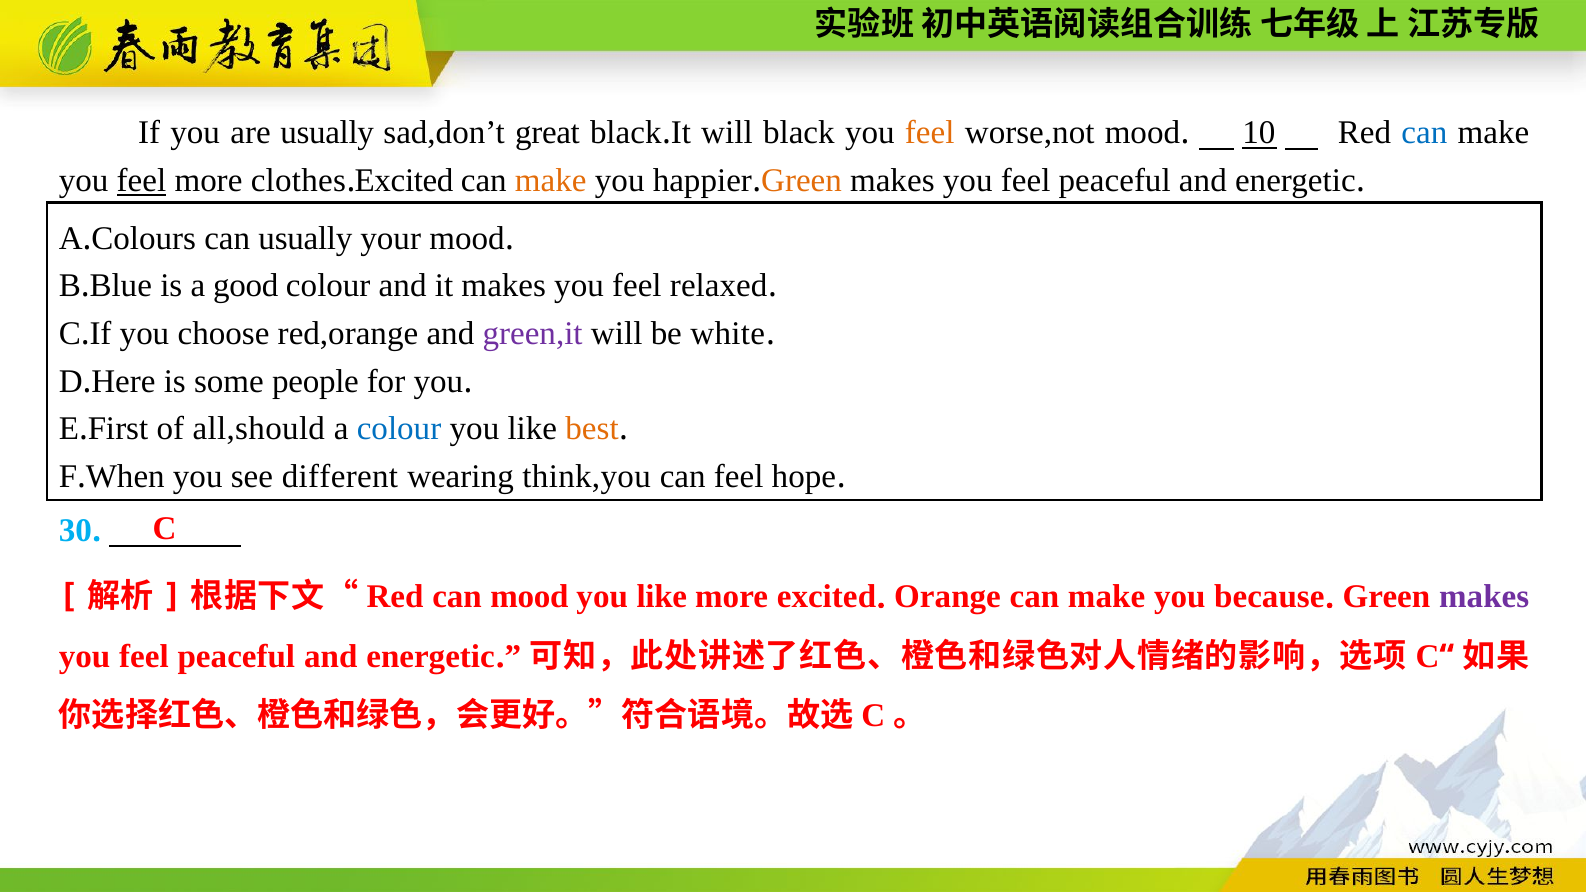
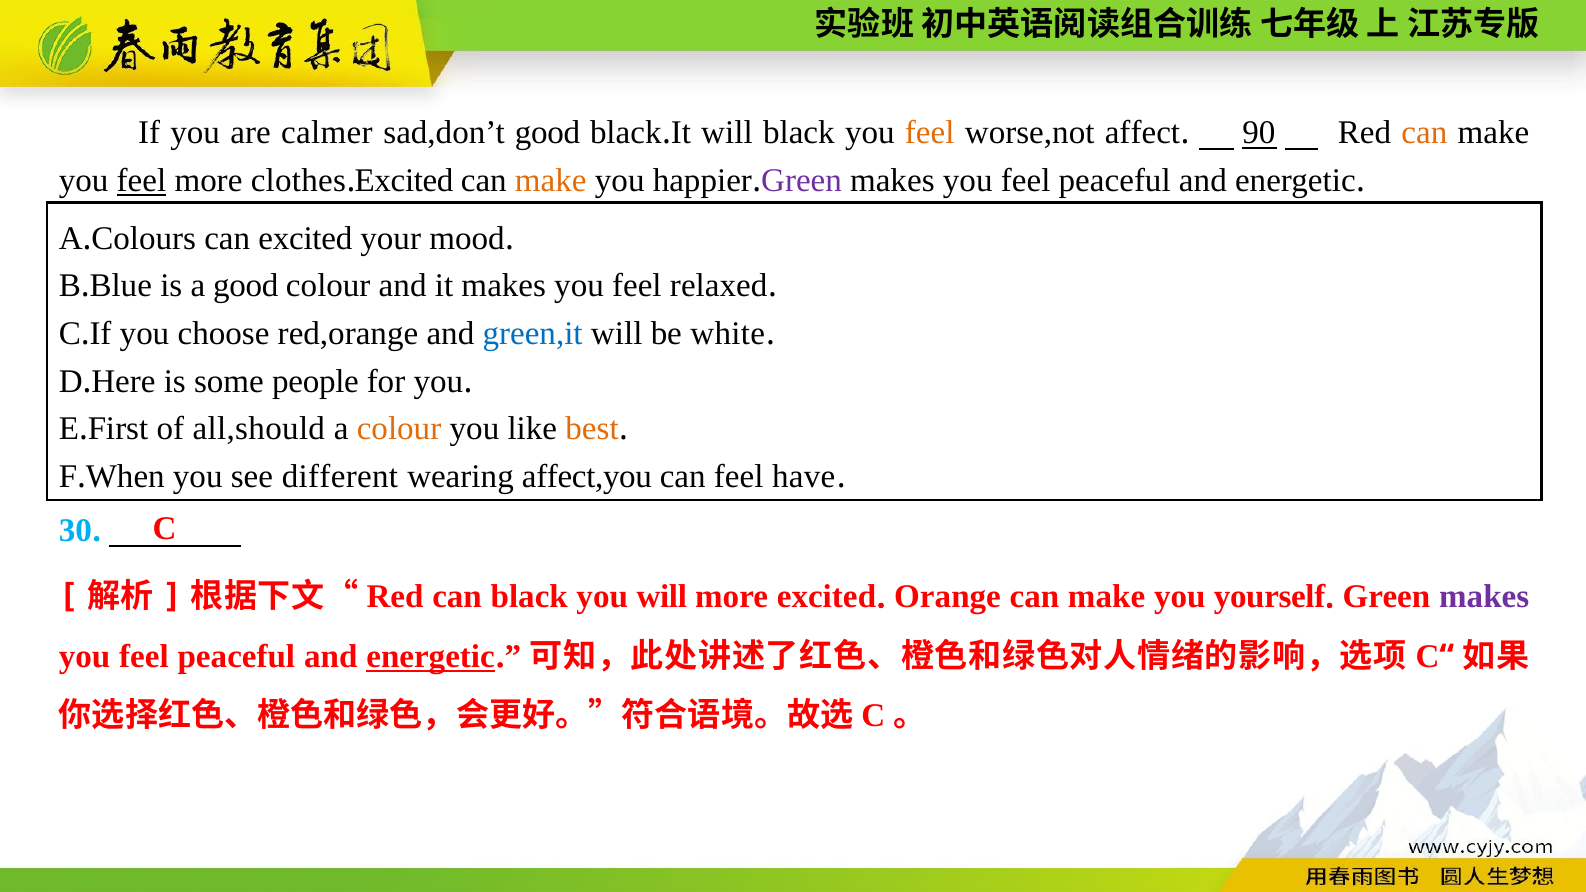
are usually: usually -> calmer
sad,don’t great: great -> good
worse,not mood: mood -> affect
10: 10 -> 90
can at (1424, 133) colour: blue -> orange
Green at (802, 181) colour: orange -> purple
can usually: usually -> excited
green,it colour: purple -> blue
colour at (399, 429) colour: blue -> orange
think,you: think,you -> affect,you
hope: hope -> have
can mood: mood -> black
like at (662, 597): like -> will
because: because -> yourself
energetic at (431, 657) underline: none -> present
